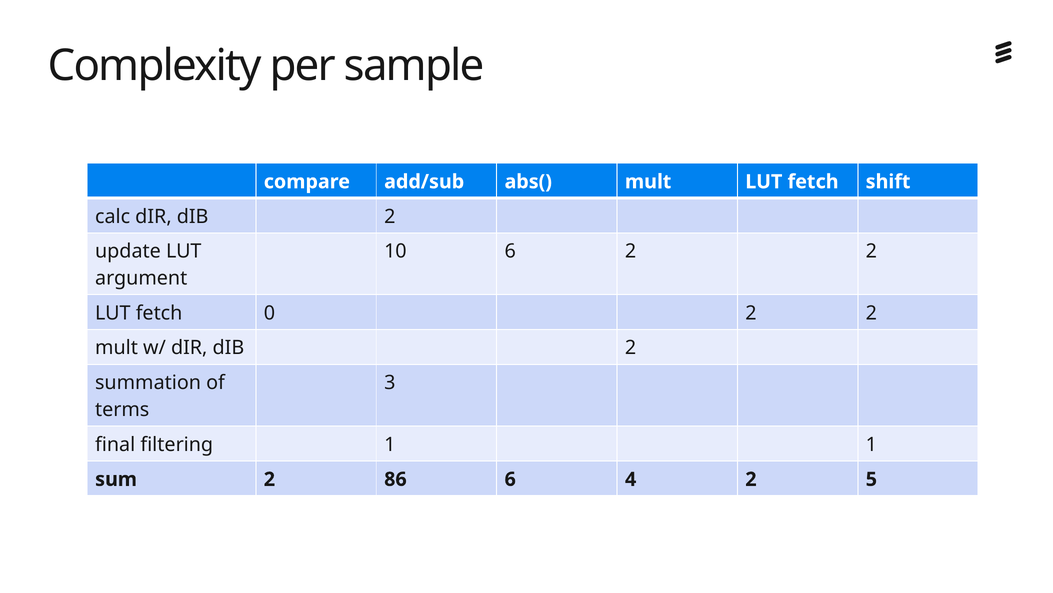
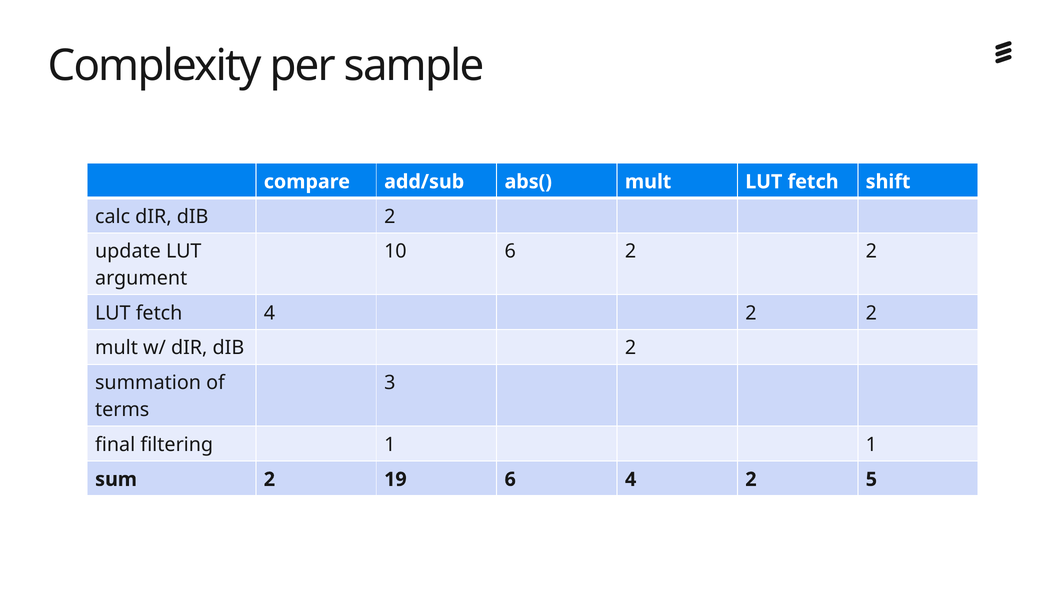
fetch 0: 0 -> 4
86: 86 -> 19
